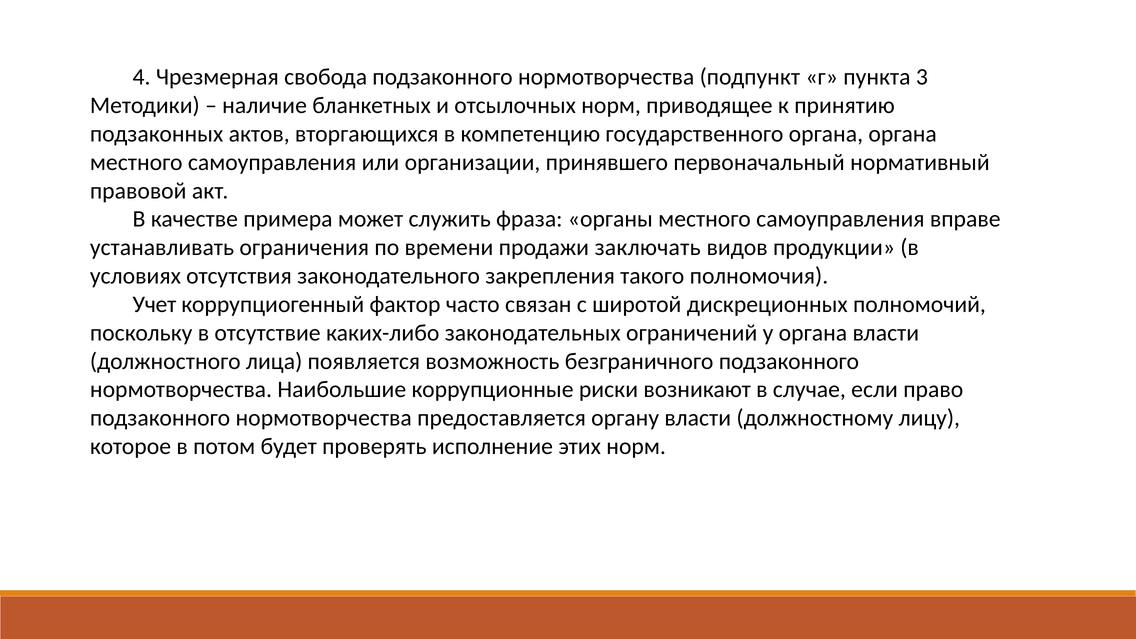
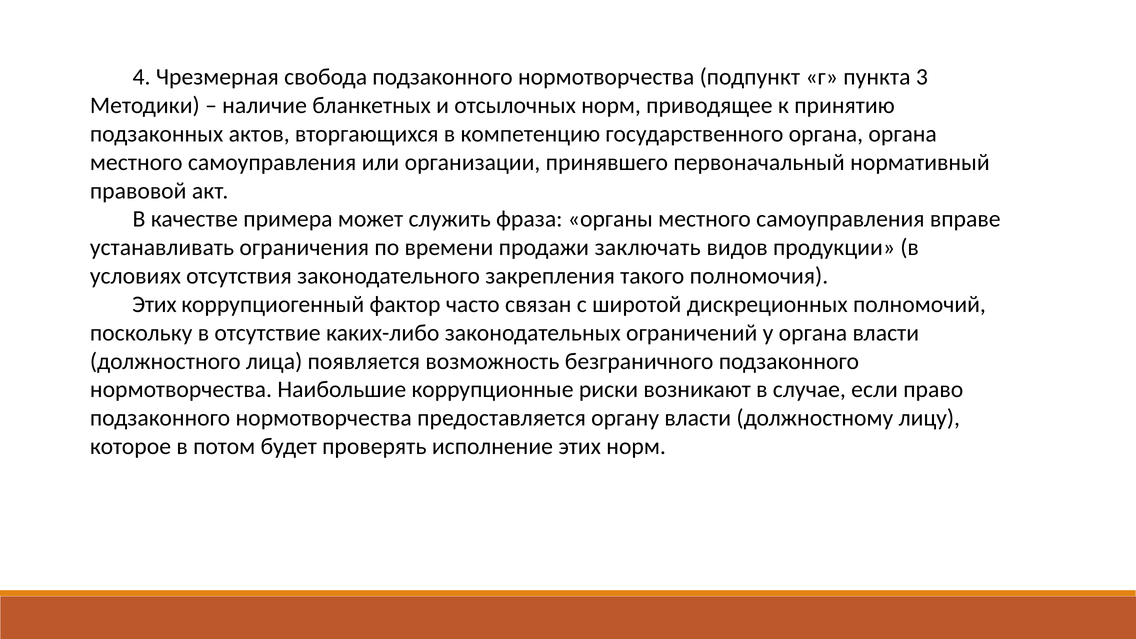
Учет at (154, 304): Учет -> Этих
